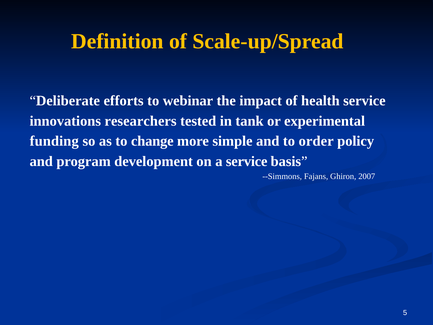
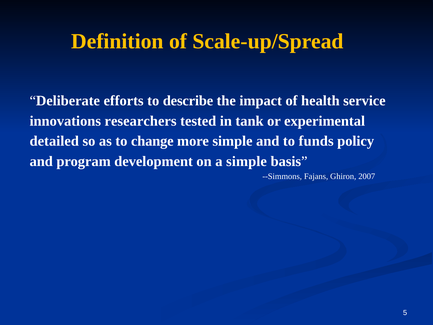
webinar: webinar -> describe
funding: funding -> detailed
order: order -> funds
a service: service -> simple
